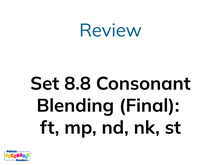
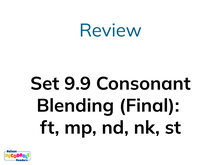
8.8: 8.8 -> 9.9
